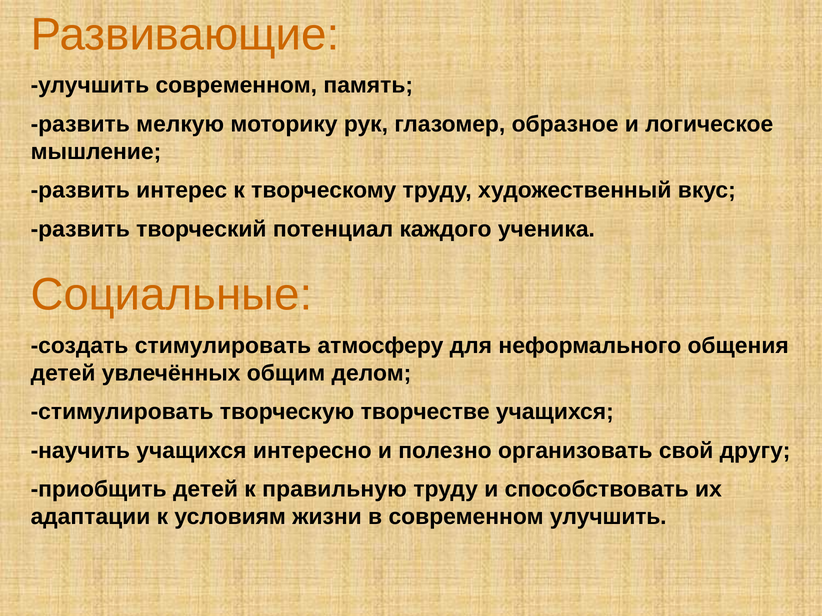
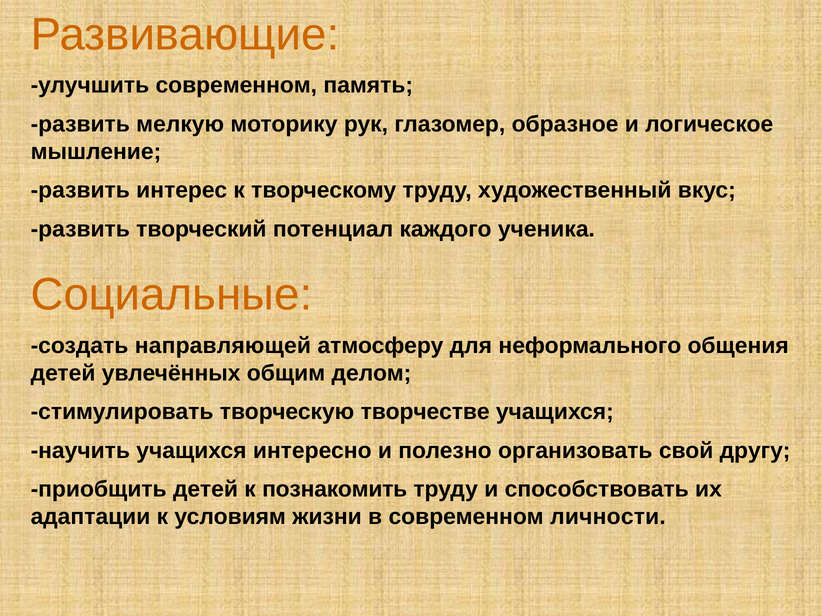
создать стимулировать: стимулировать -> направляющей
правильную: правильную -> познакомить
современном улучшить: улучшить -> личности
